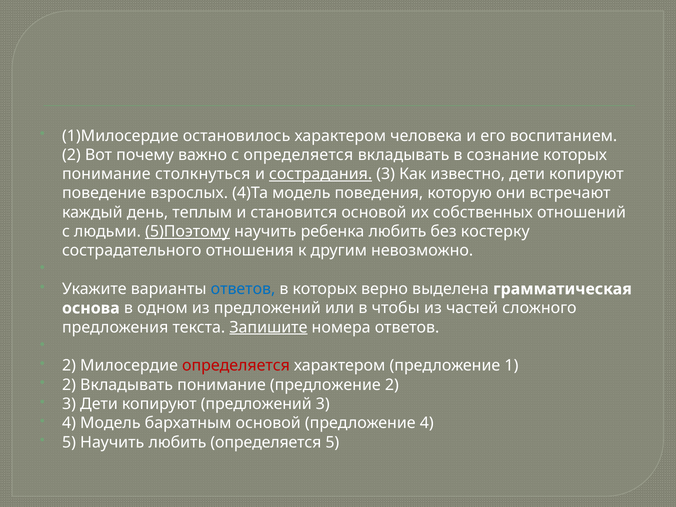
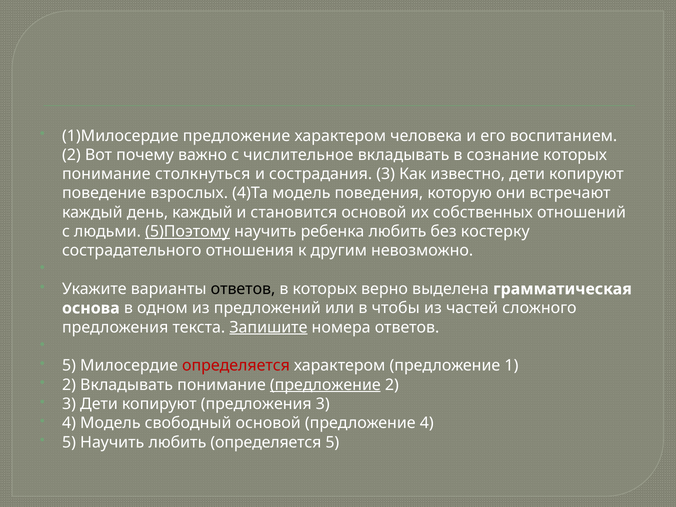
1)Милосердие остановилось: остановилось -> предложение
с определяется: определяется -> числительное
сострадания underline: present -> none
день теплым: теплым -> каждый
ответов at (243, 289) colour: blue -> black
2 at (69, 366): 2 -> 5
предложение at (325, 385) underline: none -> present
копируют предложений: предложений -> предложения
бархатным: бархатным -> свободный
